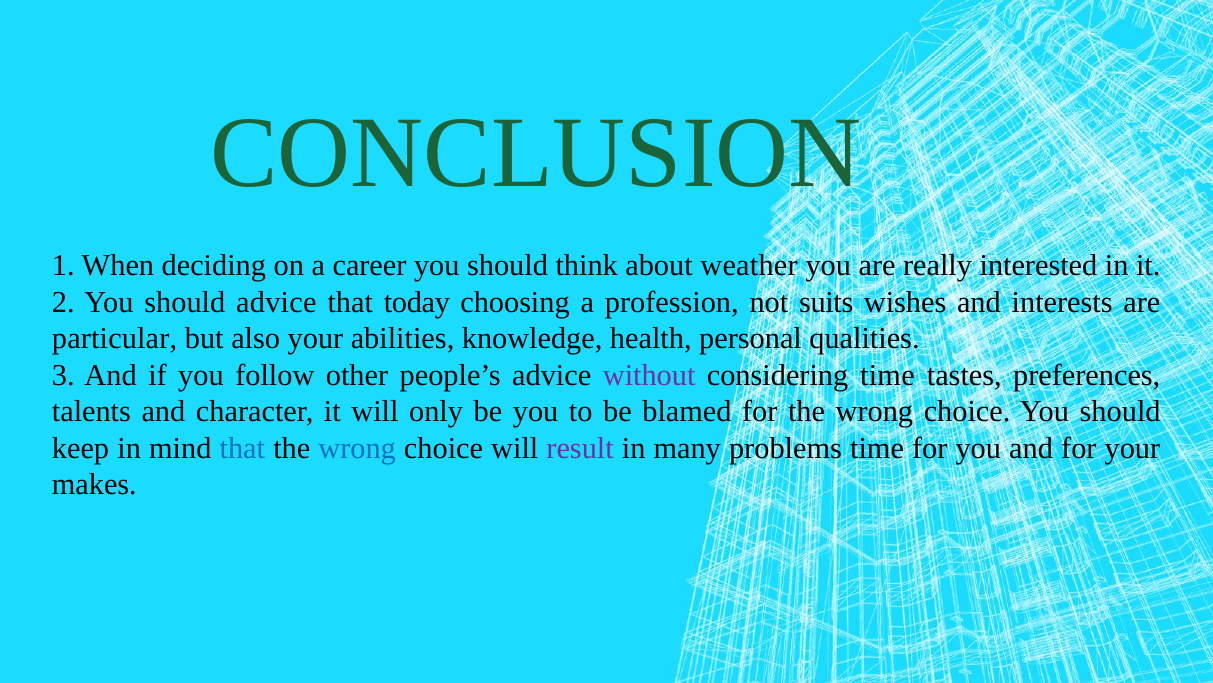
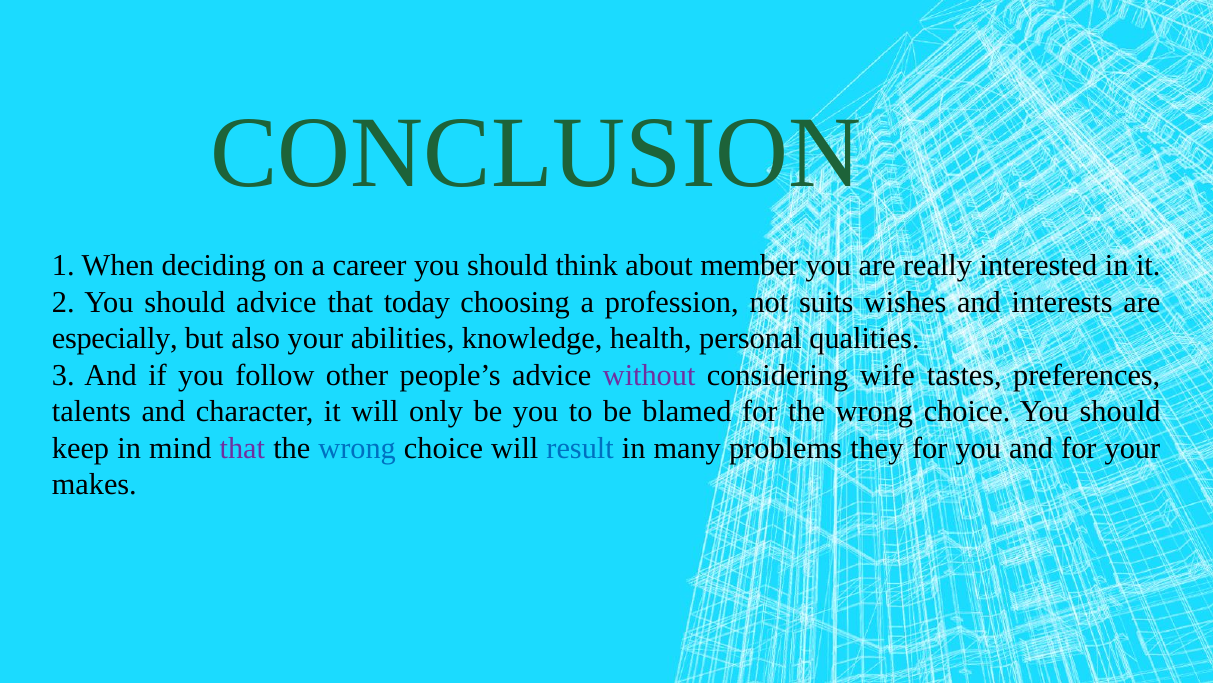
weather: weather -> member
particular: particular -> especially
considering time: time -> wife
that at (242, 448) colour: blue -> purple
result colour: purple -> blue
problems time: time -> they
